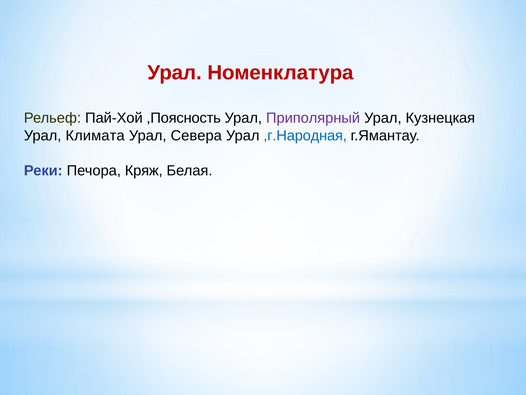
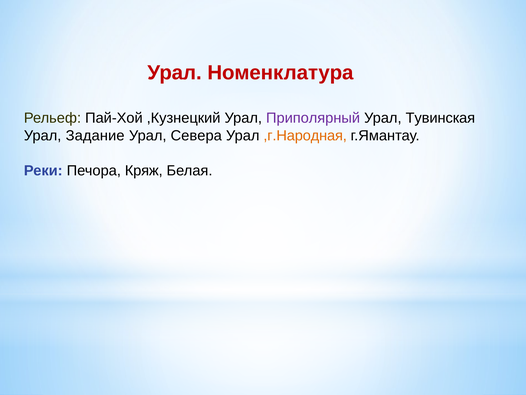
,Поясность: ,Поясность -> ,Кузнецкий
Кузнецкая: Кузнецкая -> Тувинская
Климата: Климата -> Задание
,г.Народная colour: blue -> orange
